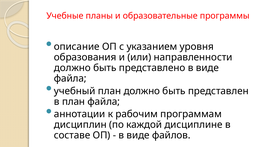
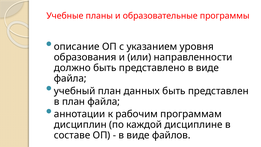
план должно: должно -> данных
